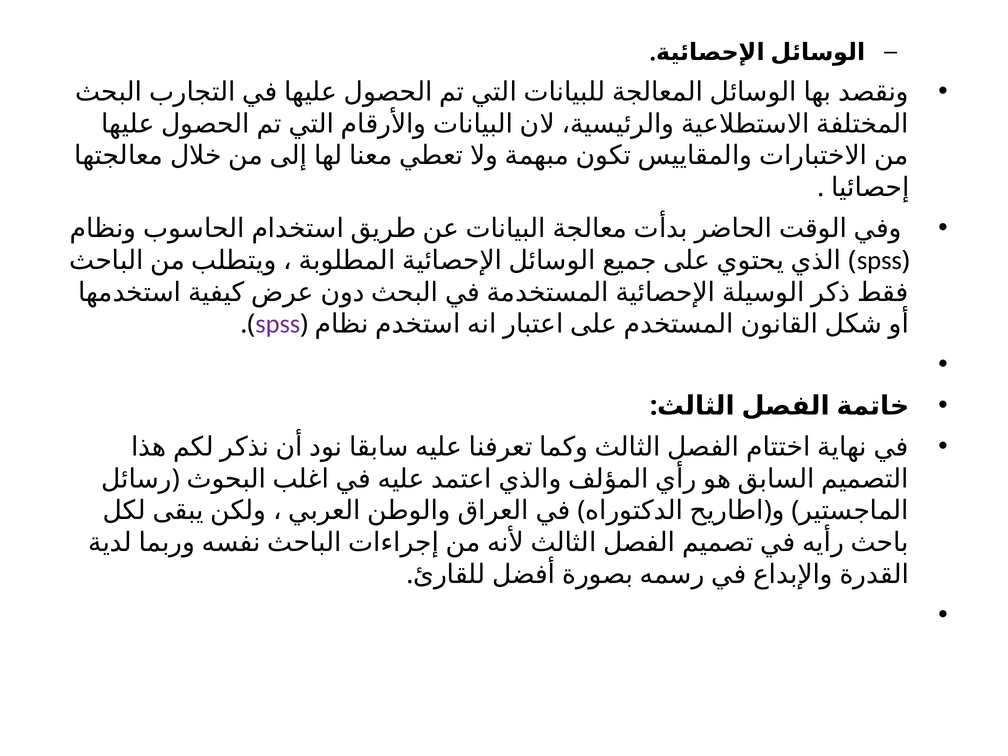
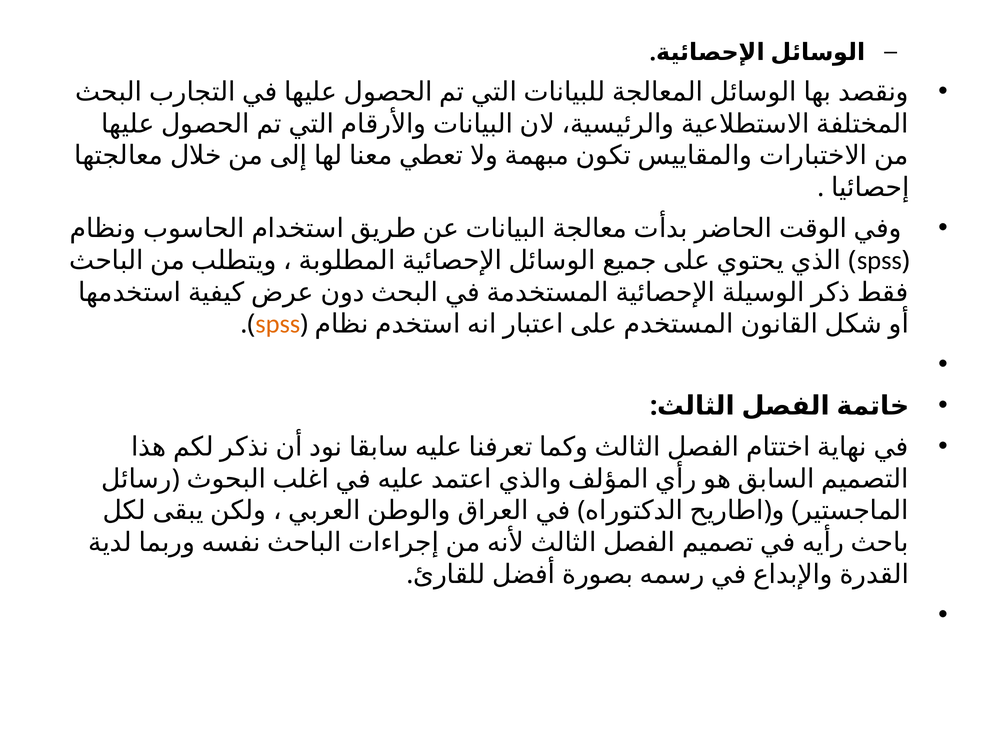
spss at (278, 324) colour: purple -> orange
